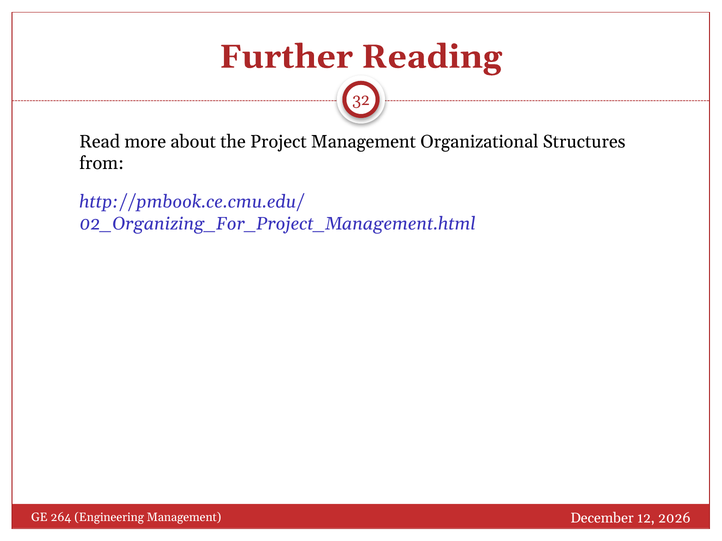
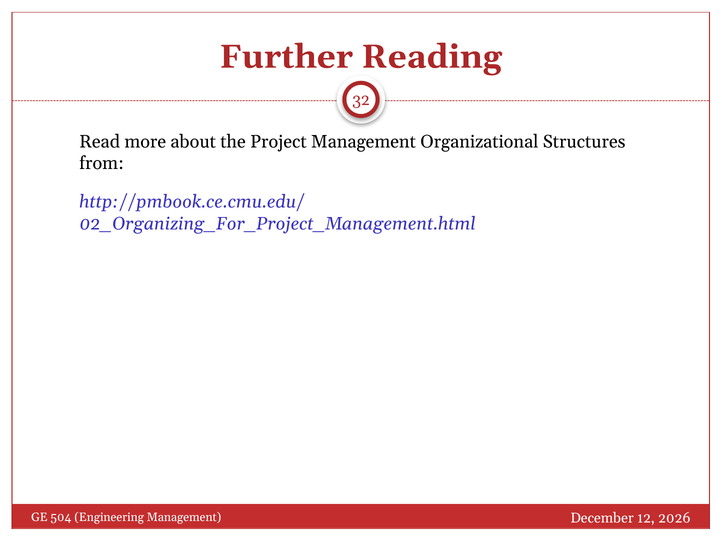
264: 264 -> 504
